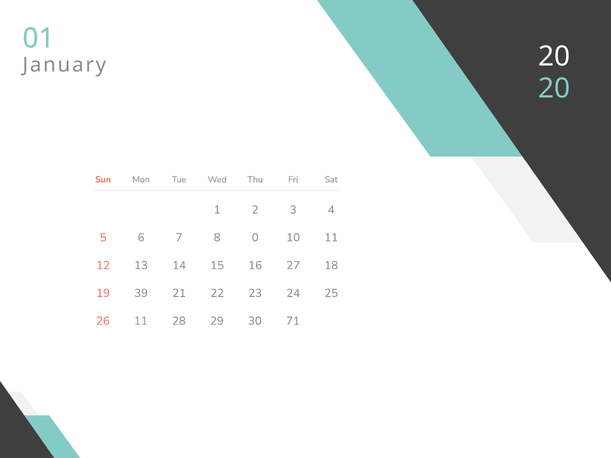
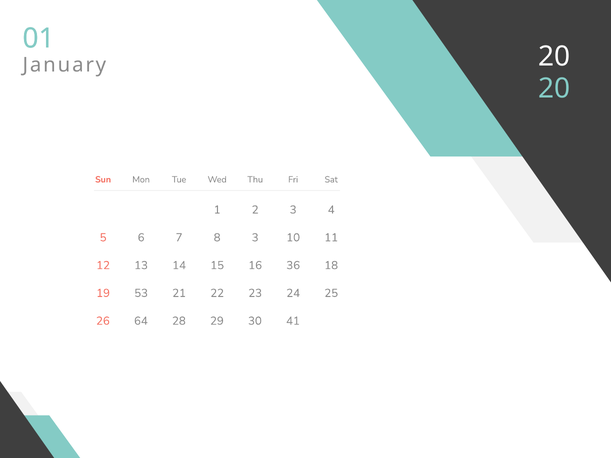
8 0: 0 -> 3
27: 27 -> 36
39: 39 -> 53
26 11: 11 -> 64
71: 71 -> 41
